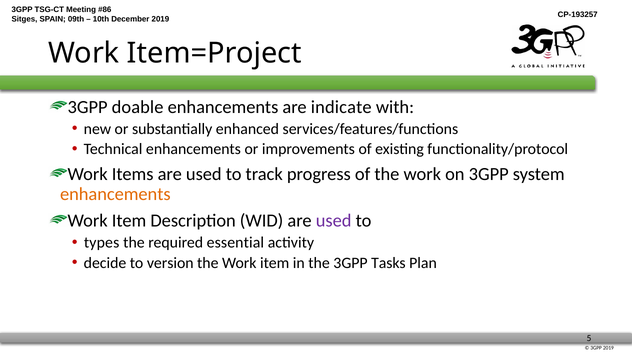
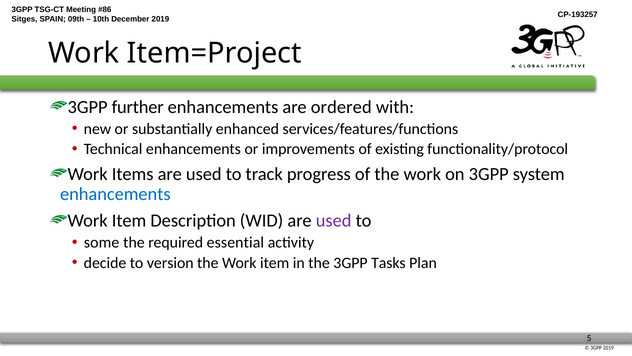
doable: doable -> further
indicate: indicate -> ordered
enhancements at (115, 194) colour: orange -> blue
types: types -> some
